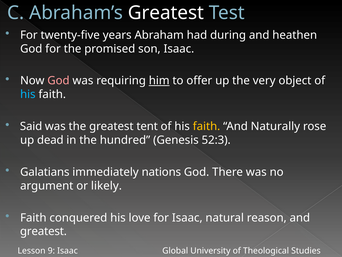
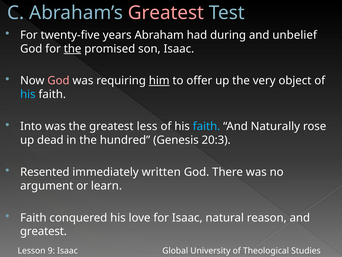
Greatest at (166, 13) colour: white -> pink
heathen: heathen -> unbelief
the at (73, 49) underline: none -> present
Said: Said -> Into
tent: tent -> less
faith at (207, 126) colour: yellow -> light blue
52:3: 52:3 -> 20:3
Galatians: Galatians -> Resented
nations: nations -> written
likely: likely -> learn
